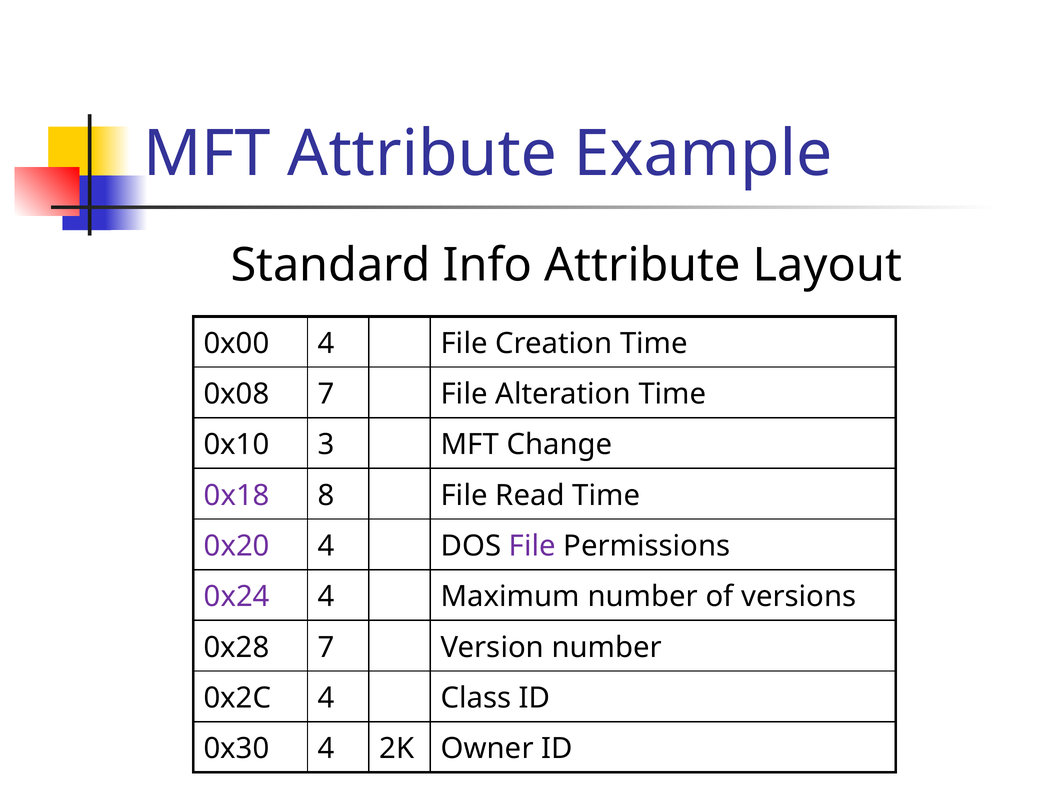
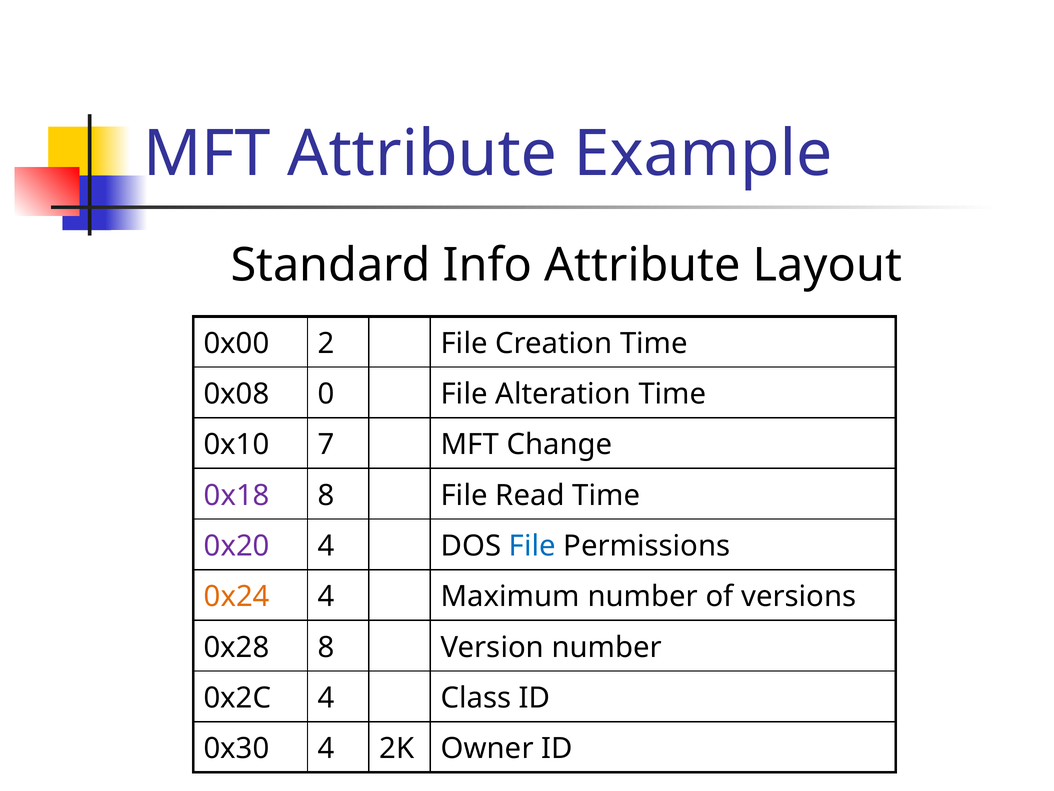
0x00 4: 4 -> 2
0x08 7: 7 -> 0
3: 3 -> 7
File at (532, 546) colour: purple -> blue
0x24 colour: purple -> orange
0x28 7: 7 -> 8
